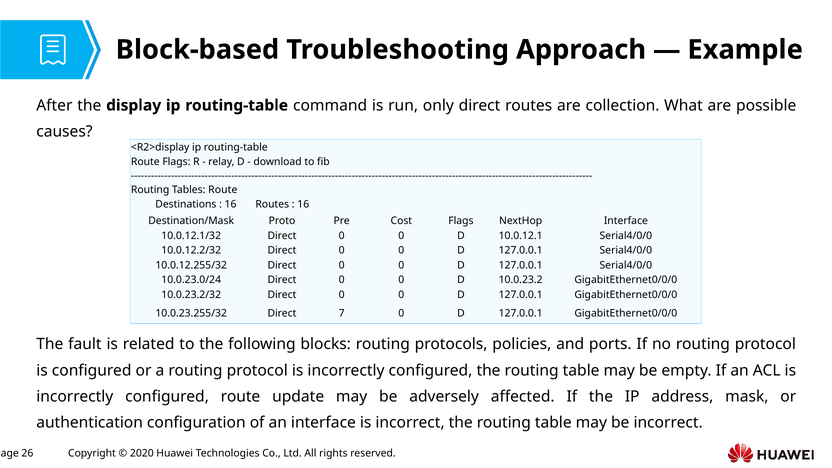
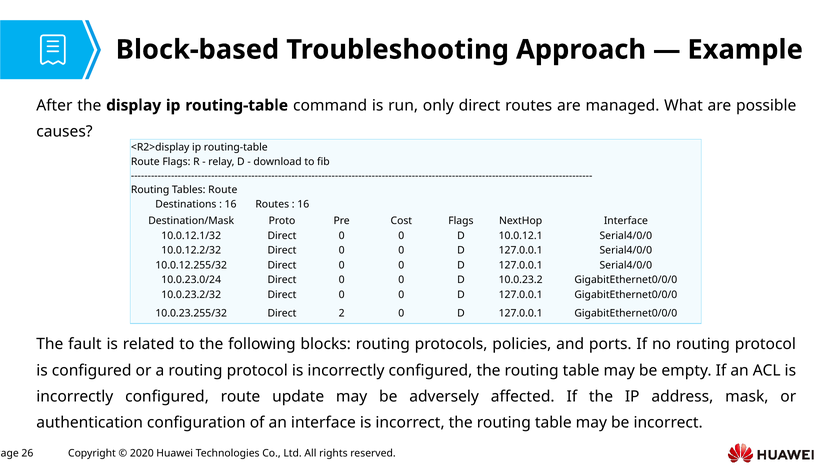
collection: collection -> managed
7: 7 -> 2
